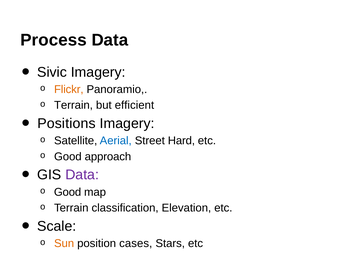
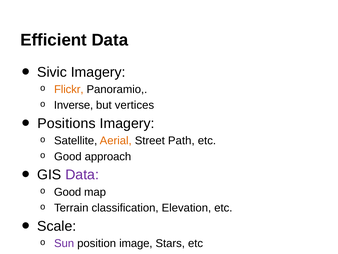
Process: Process -> Efficient
Terrain at (73, 105): Terrain -> Inverse
efficient: efficient -> vertices
Aerial colour: blue -> orange
Hard: Hard -> Path
Sun colour: orange -> purple
cases: cases -> image
